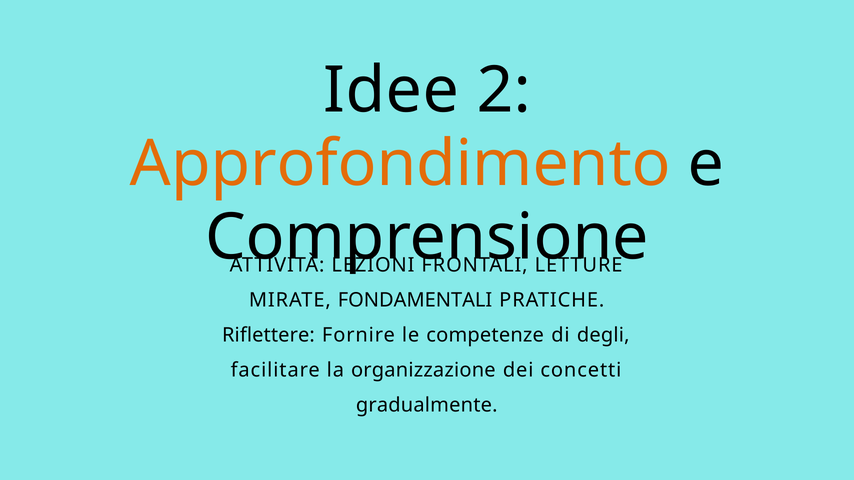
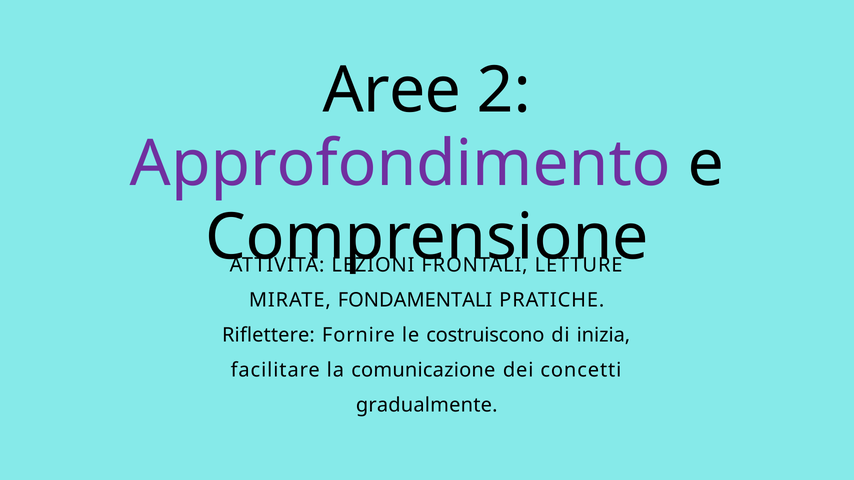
Idee: Idee -> Aree
Approfondimento colour: orange -> purple
competenze: competenze -> costruiscono
degli: degli -> inizia
organizzazione: organizzazione -> comunicazione
